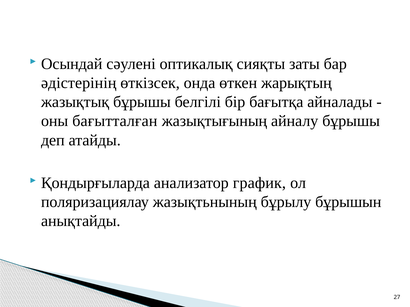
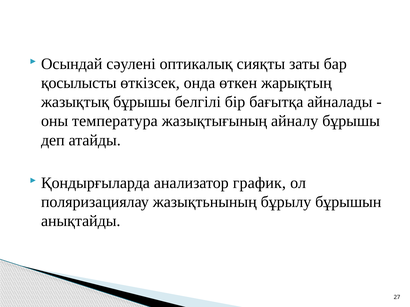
әдістерінің: әдістерінің -> қосылысты
бағытталған: бағытталған -> температура
